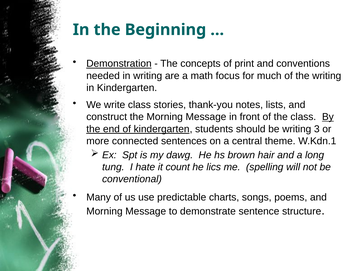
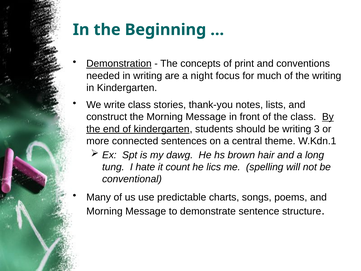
math: math -> night
